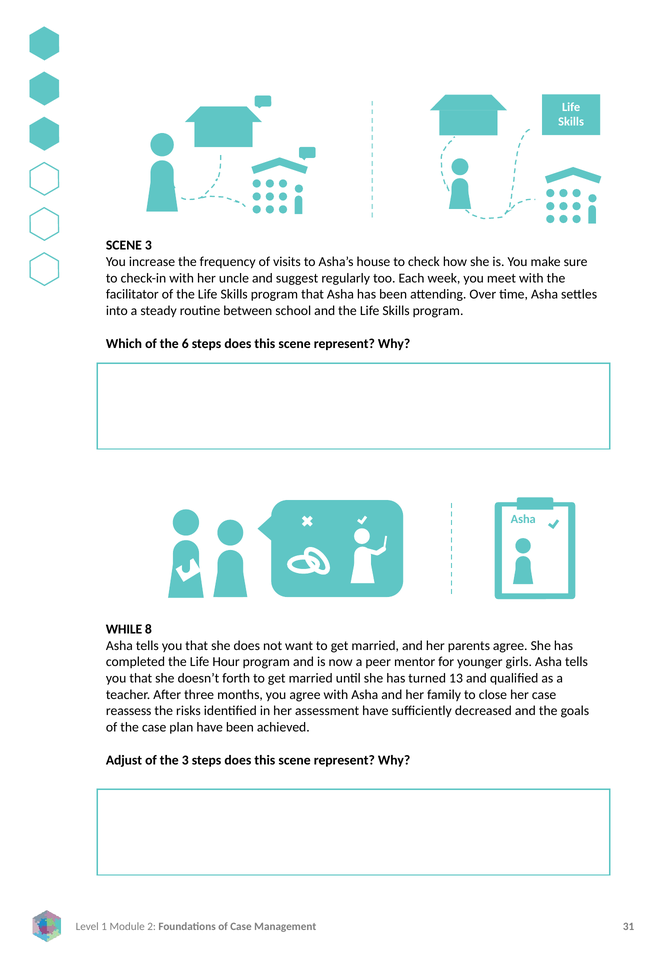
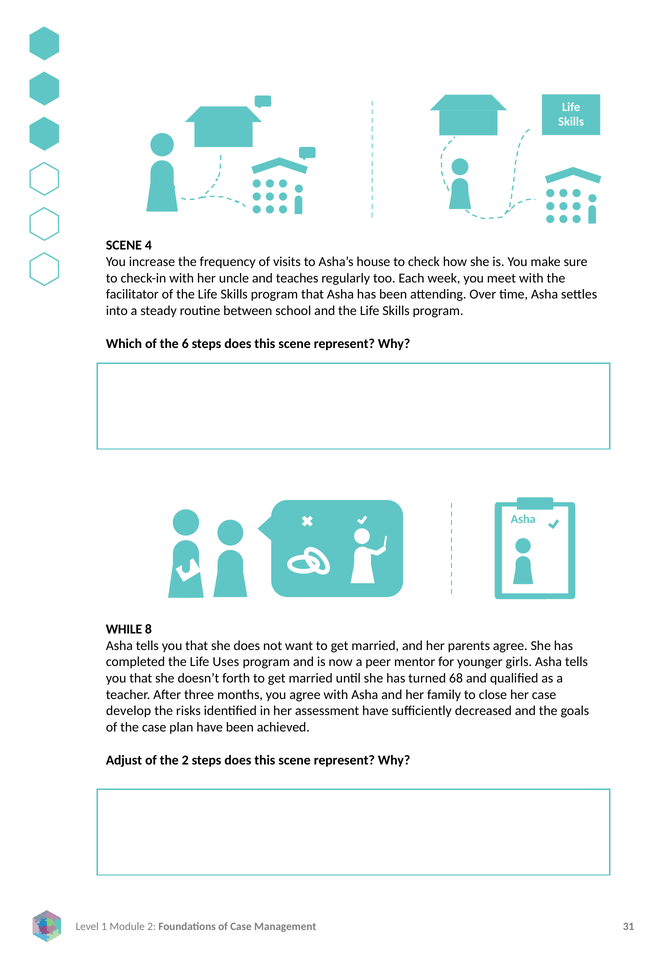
SCENE 3: 3 -> 4
suggest: suggest -> teaches
Hour: Hour -> Uses
13: 13 -> 68
reassess: reassess -> develop
the 3: 3 -> 2
